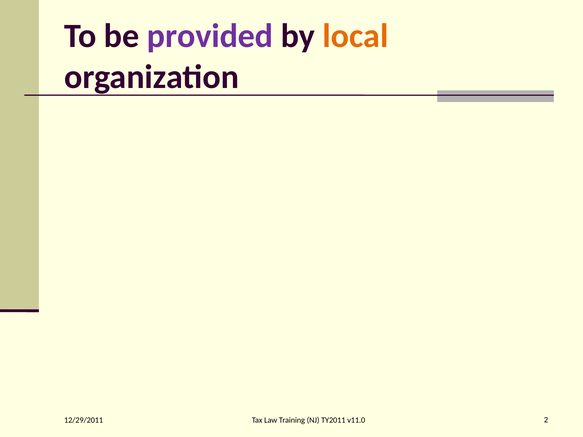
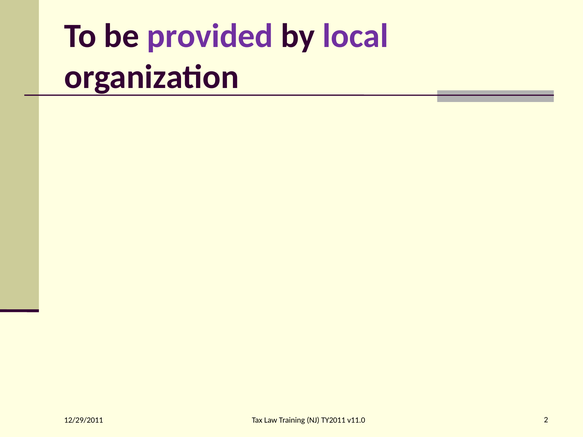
local colour: orange -> purple
